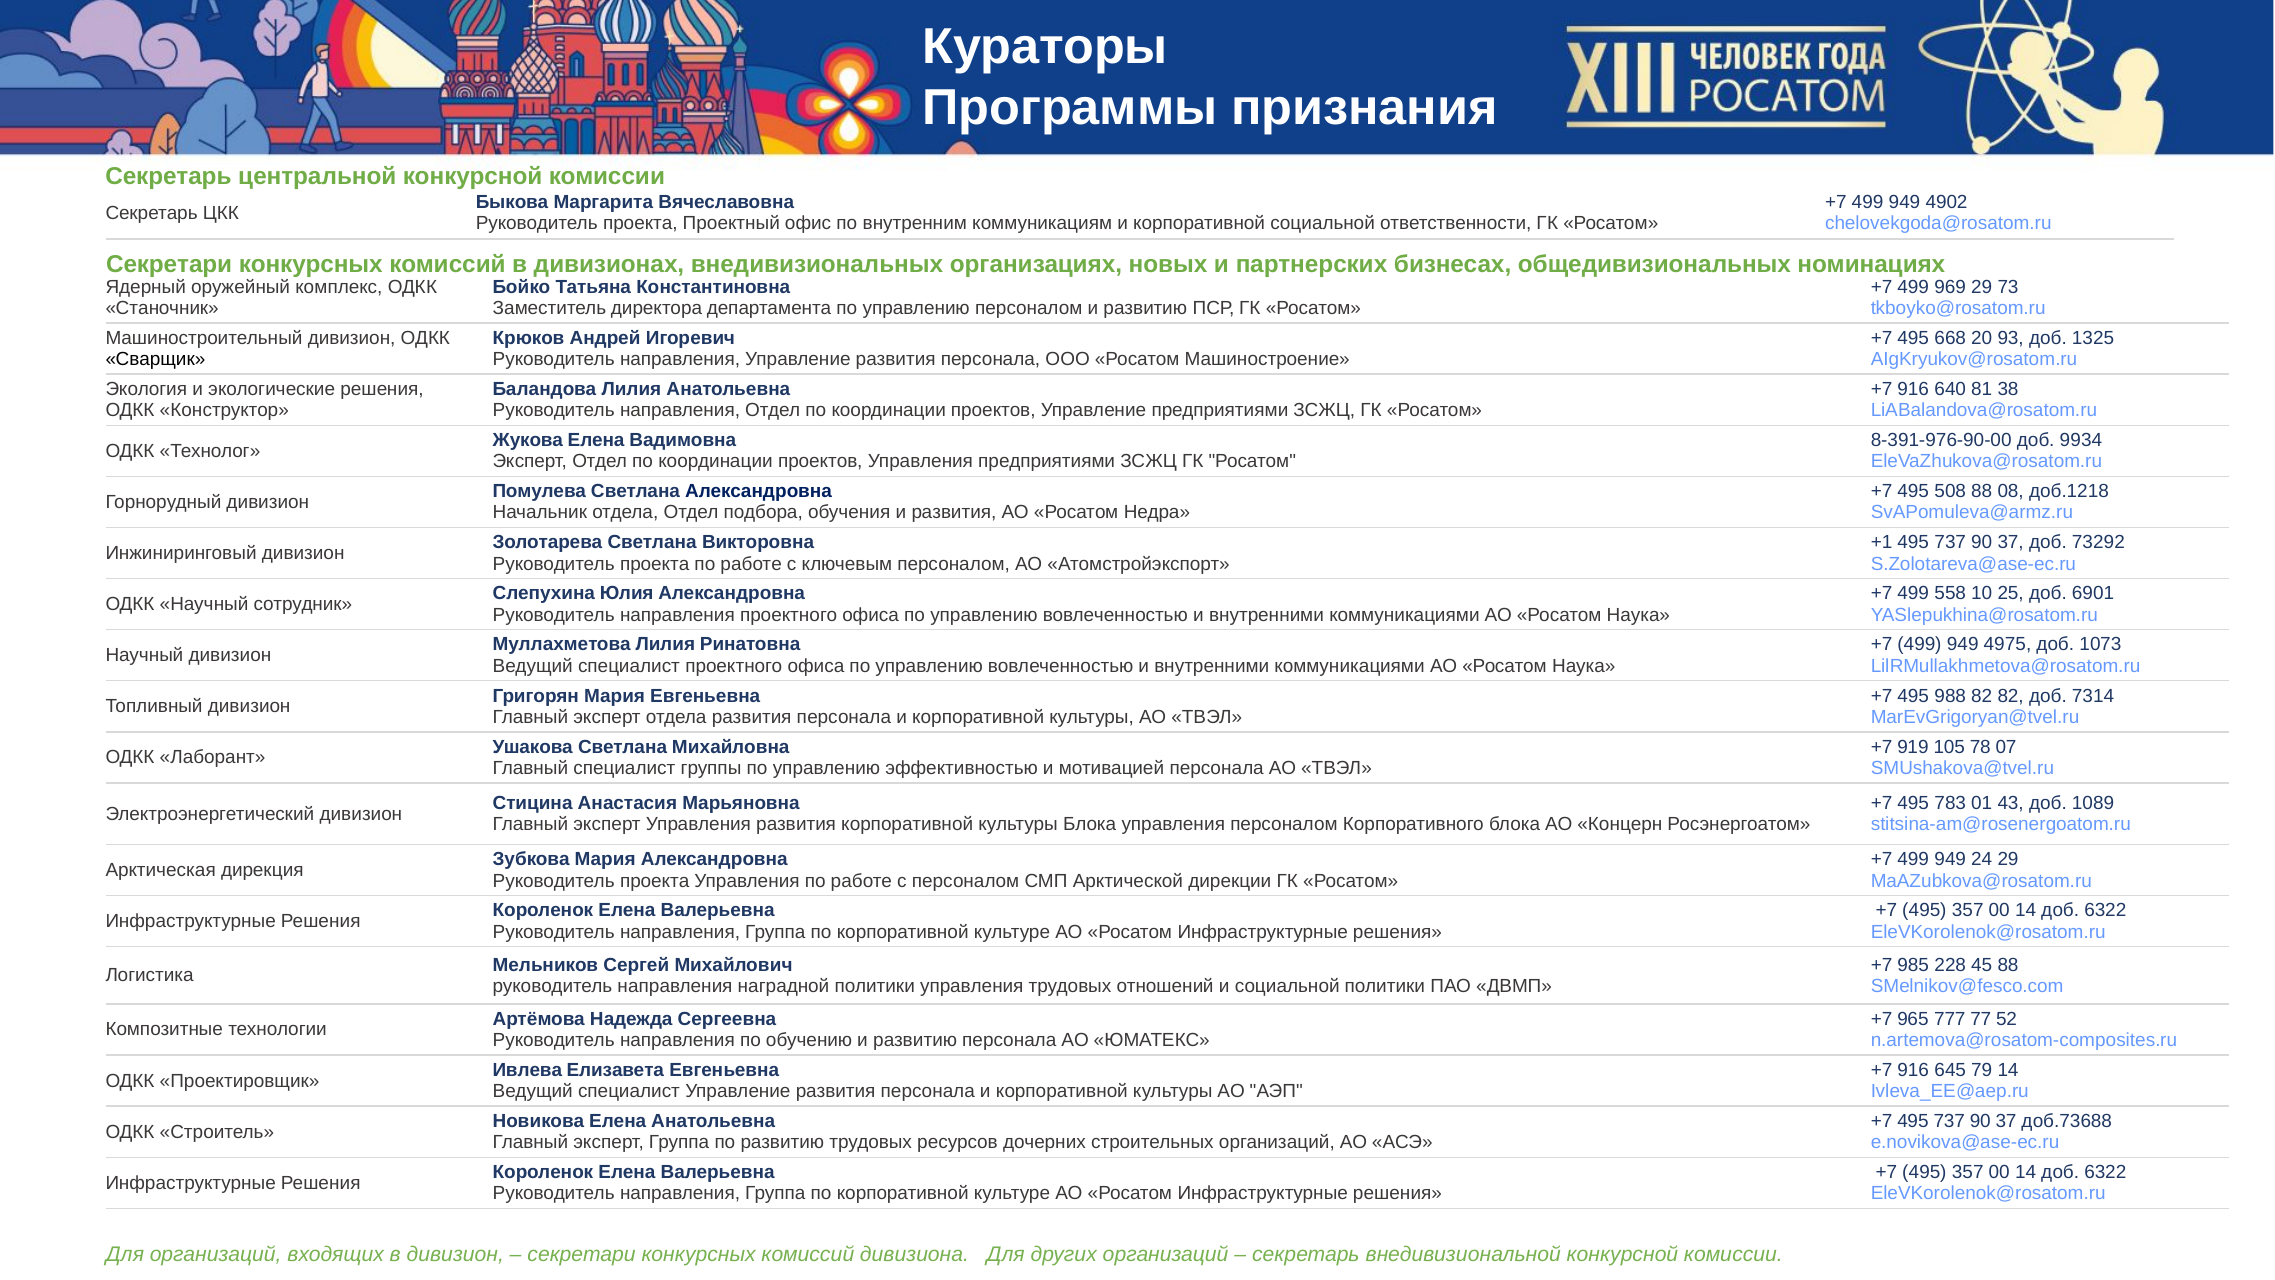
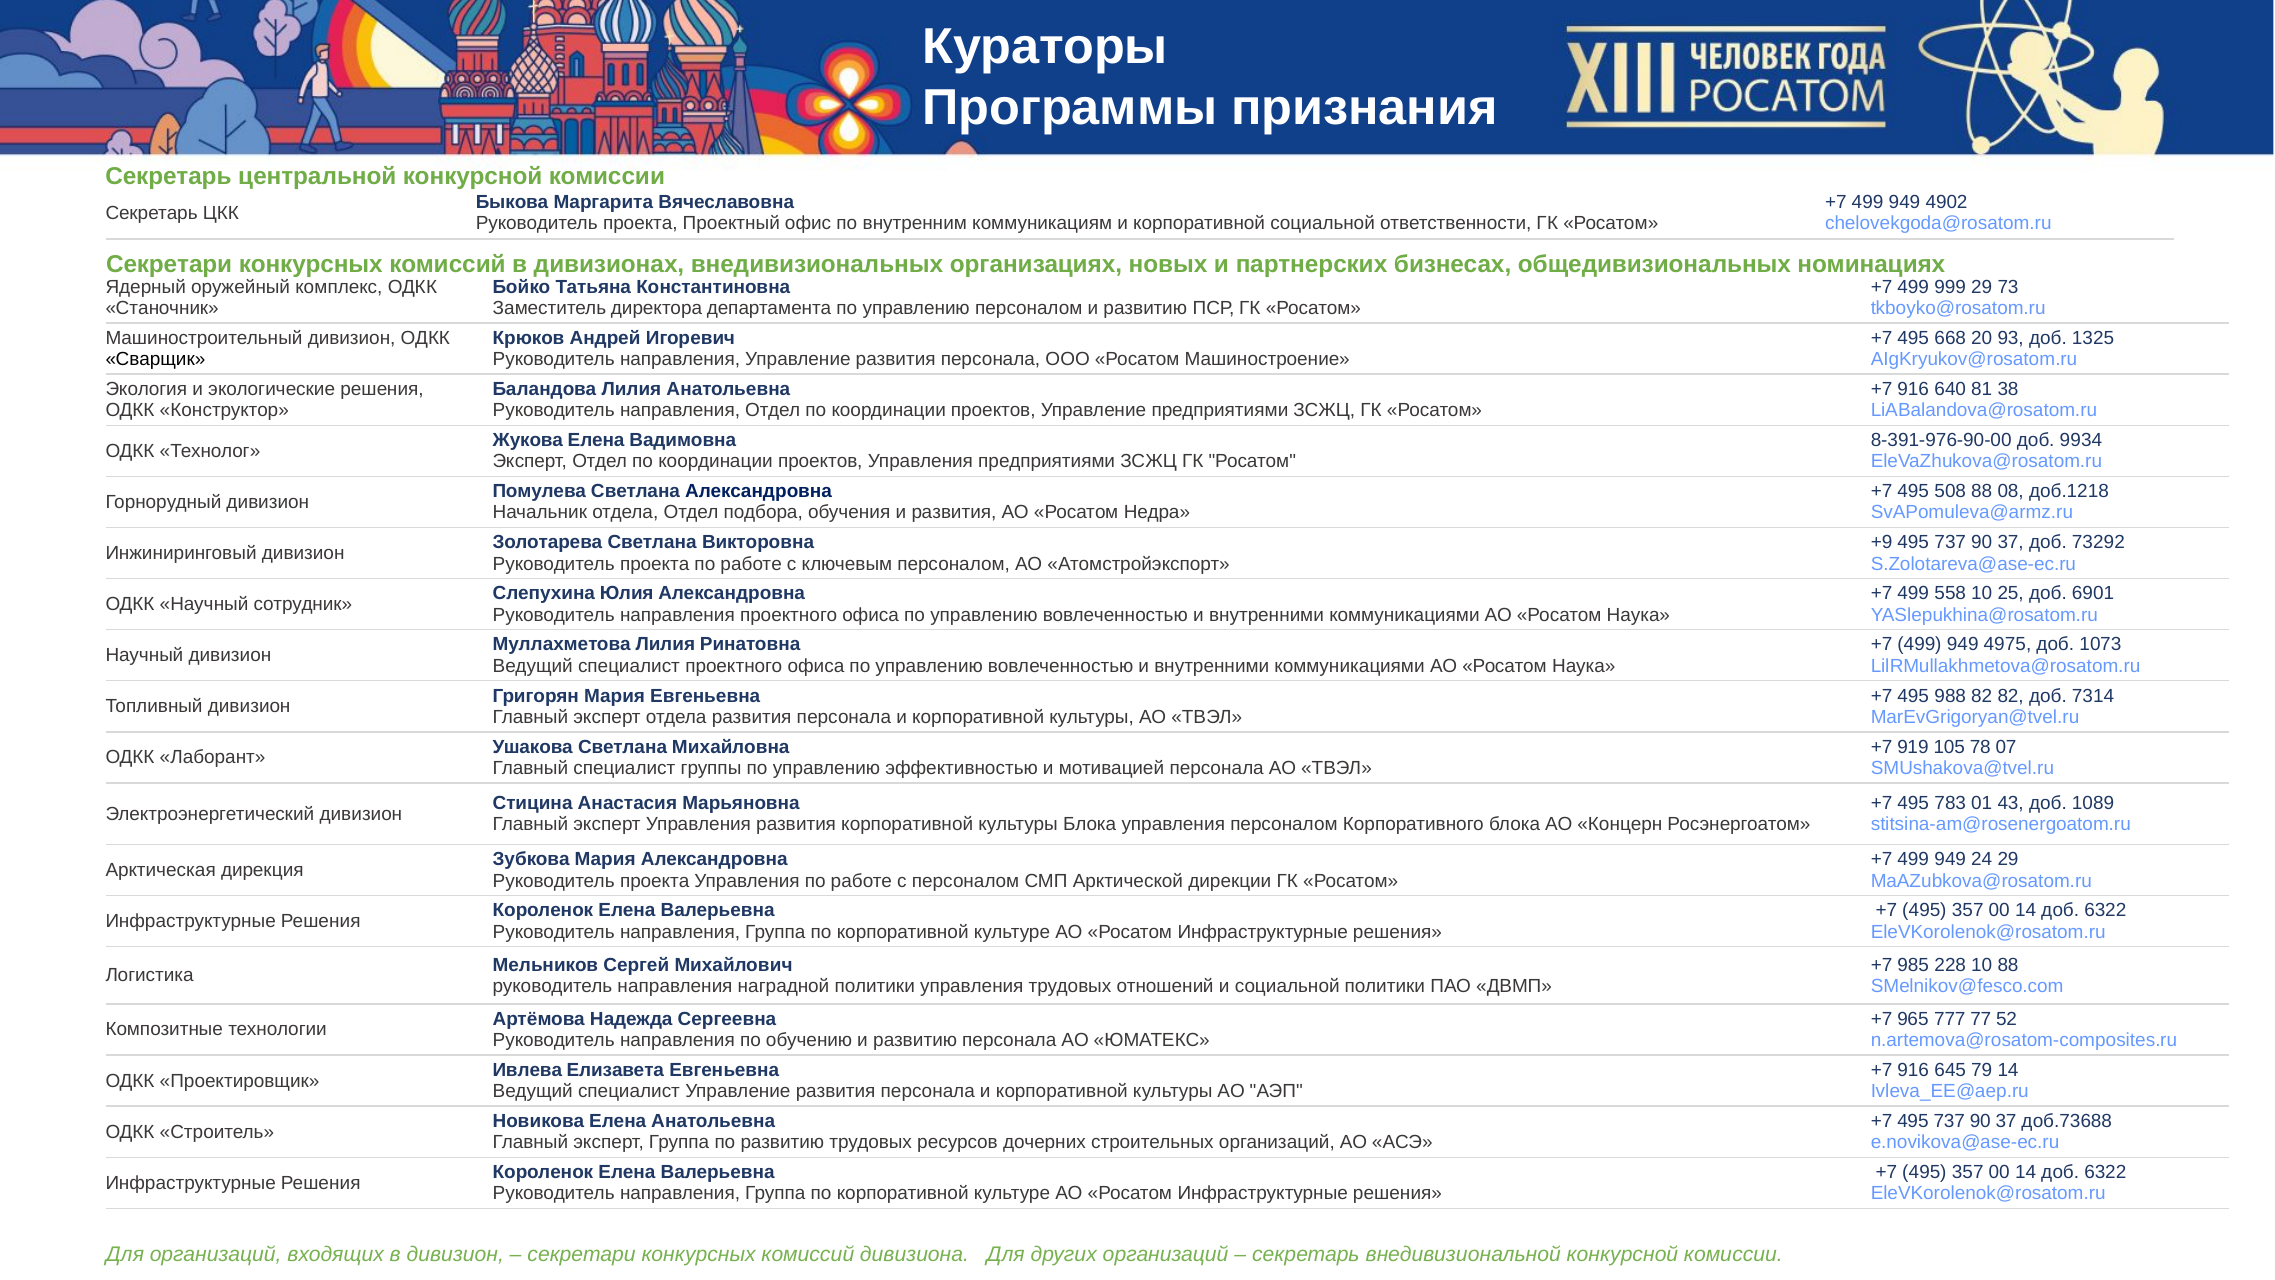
969: 969 -> 999
+1: +1 -> +9
228 45: 45 -> 10
